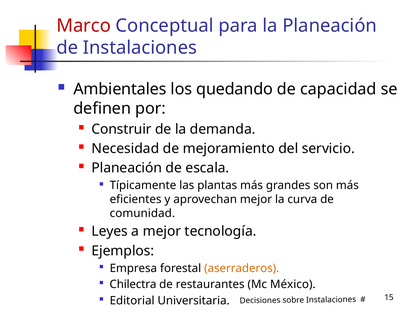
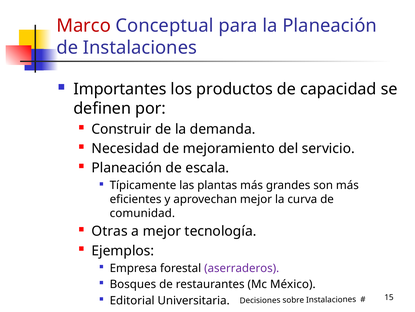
Ambientales: Ambientales -> Importantes
quedando: quedando -> productos
Leyes: Leyes -> Otras
aserraderos colour: orange -> purple
Chilectra: Chilectra -> Bosques
